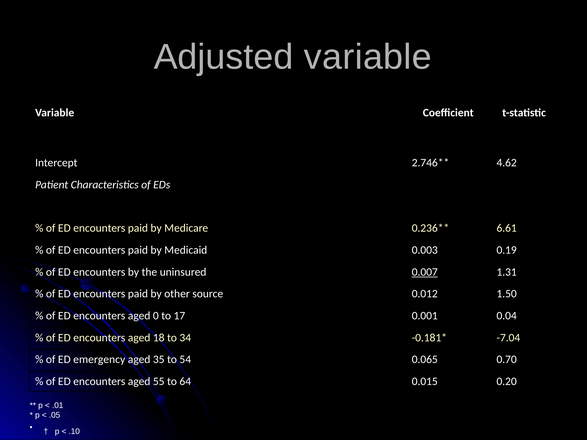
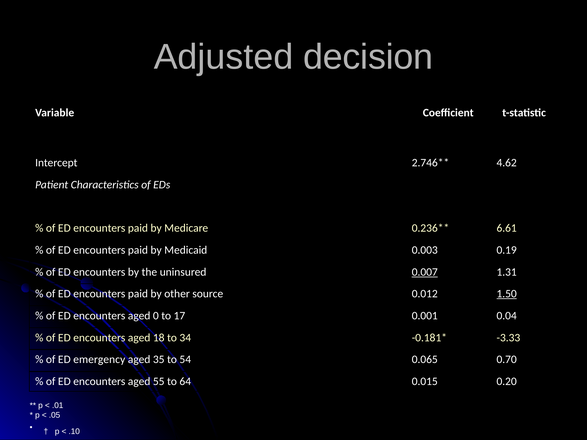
Adjusted variable: variable -> decision
1.50 underline: none -> present
-7.04: -7.04 -> -3.33
